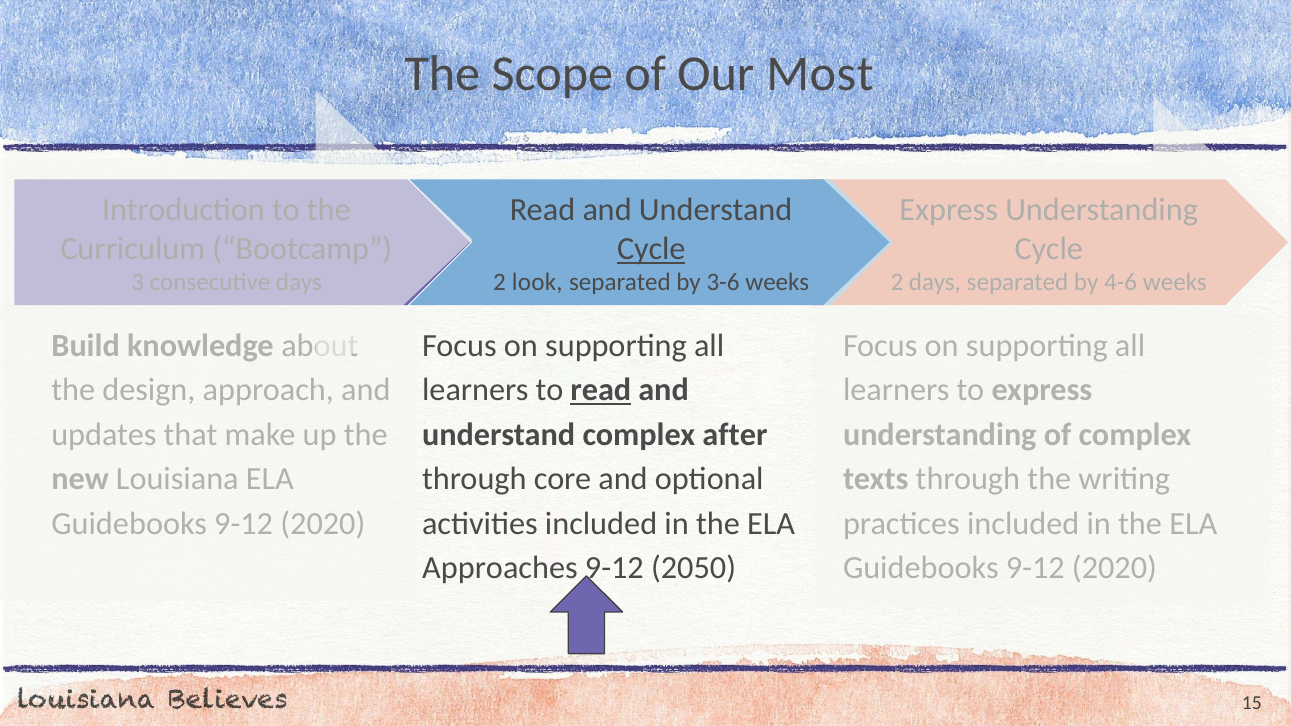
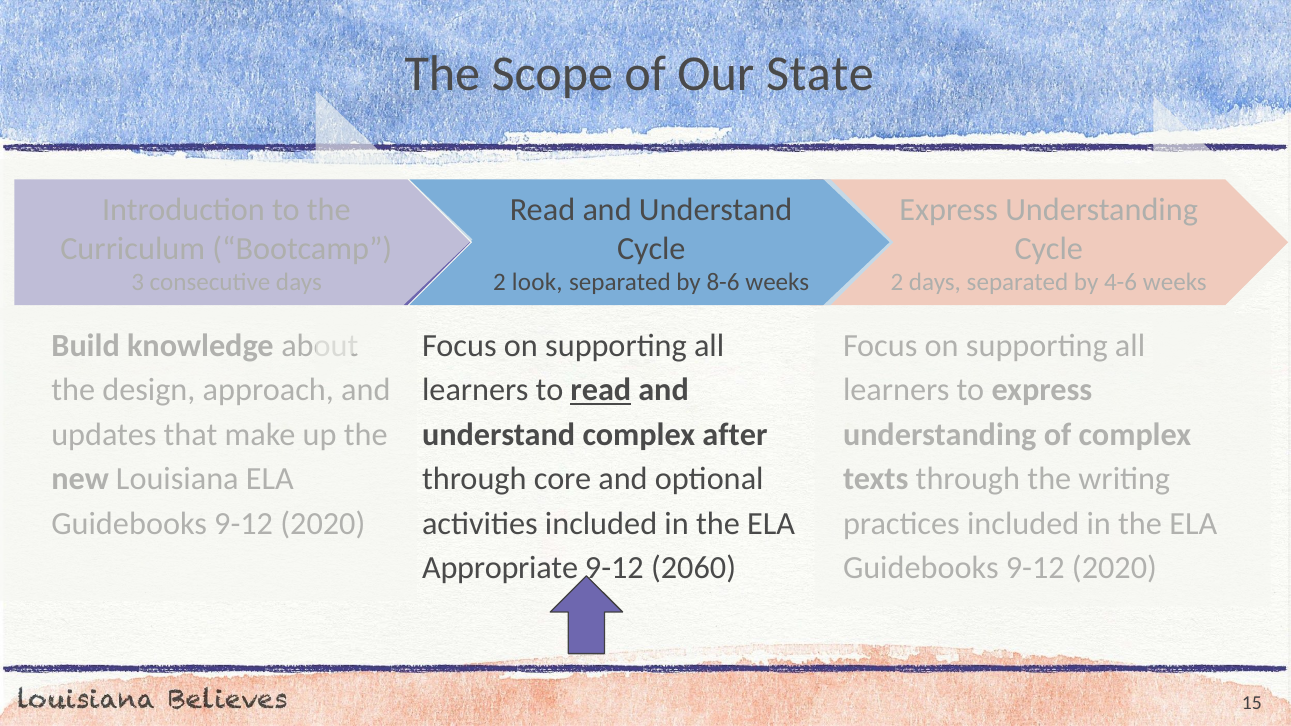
Most: Most -> State
Cycle at (651, 249) underline: present -> none
3-6: 3-6 -> 8-6
Approaches: Approaches -> Appropriate
2050: 2050 -> 2060
